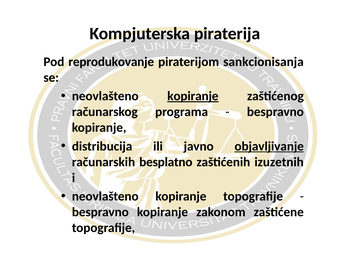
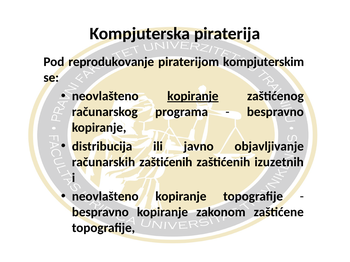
sankcionisanja: sankcionisanja -> kompjuterskim
objavljivanje underline: present -> none
računarskih besplatno: besplatno -> zaštićenih
